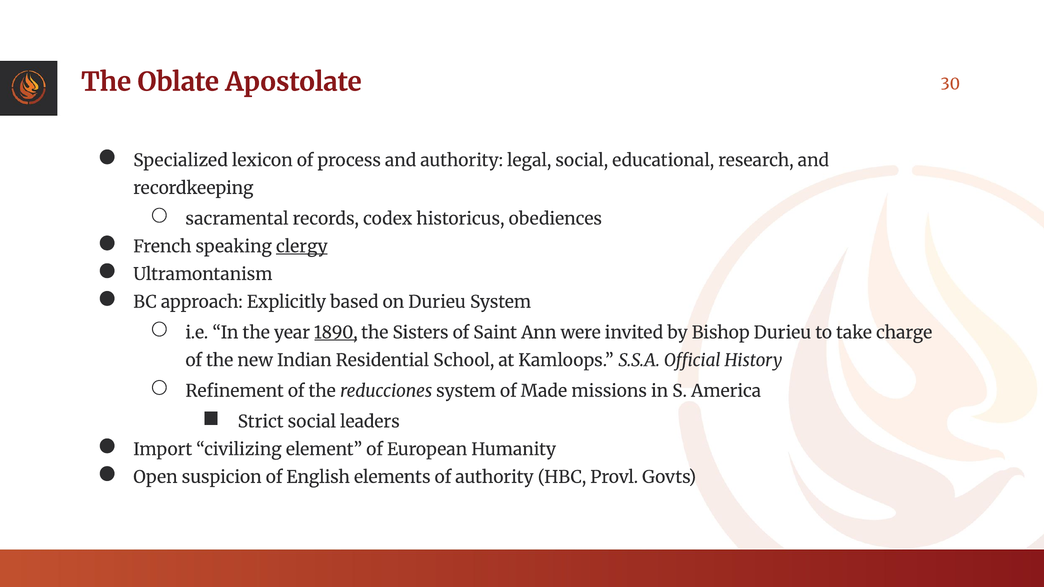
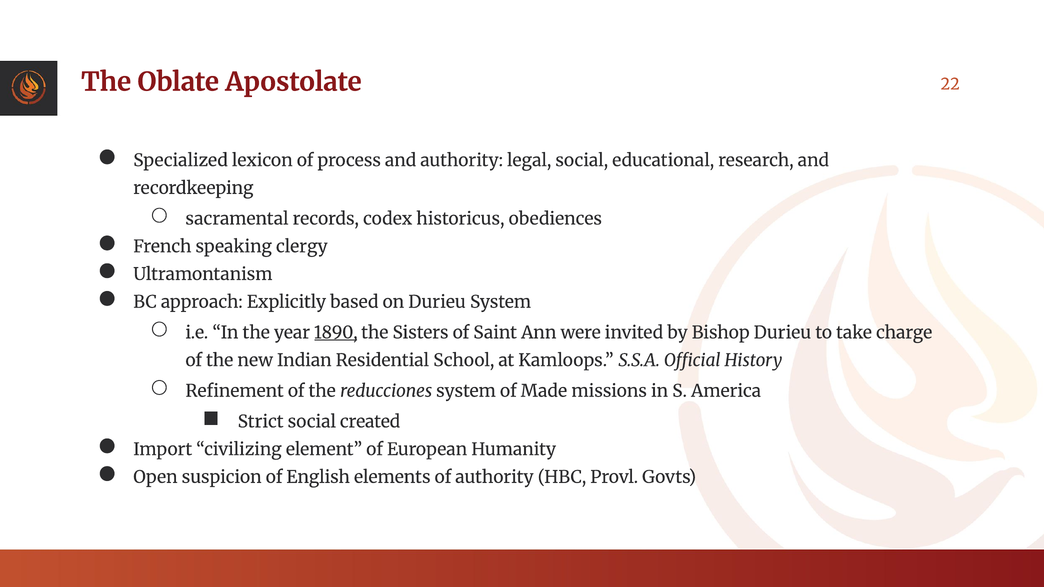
30: 30 -> 22
clergy underline: present -> none
leaders: leaders -> created
